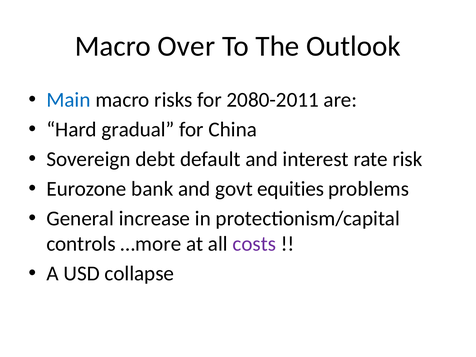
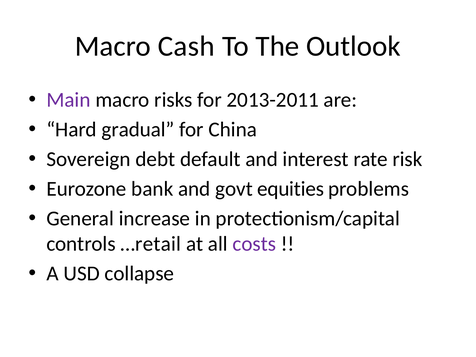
Over: Over -> Cash
Main colour: blue -> purple
2080-2011: 2080-2011 -> 2013-2011
…more: …more -> …retail
